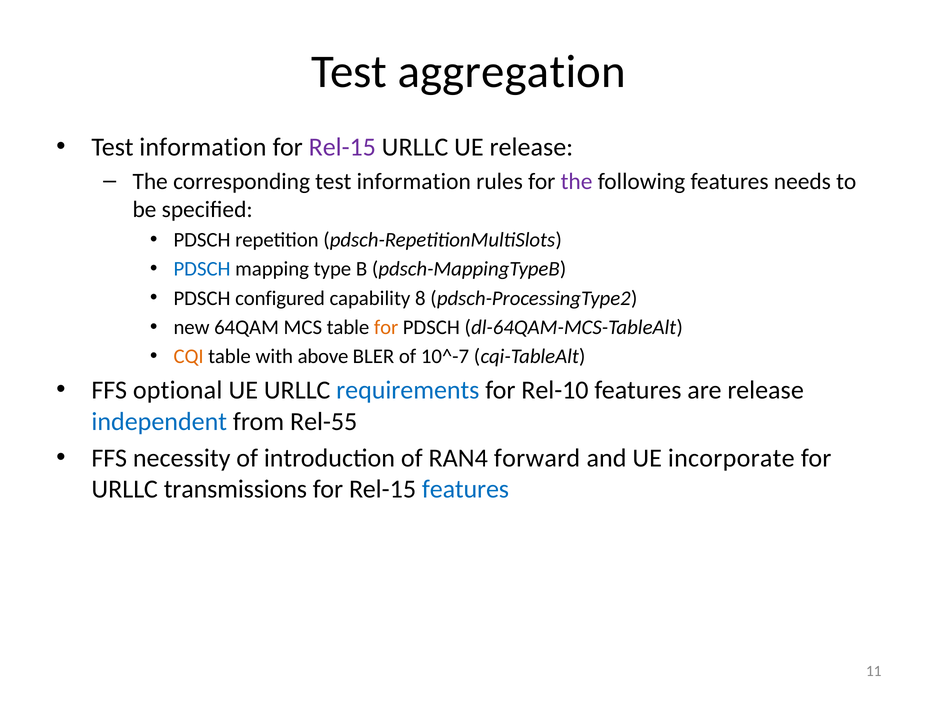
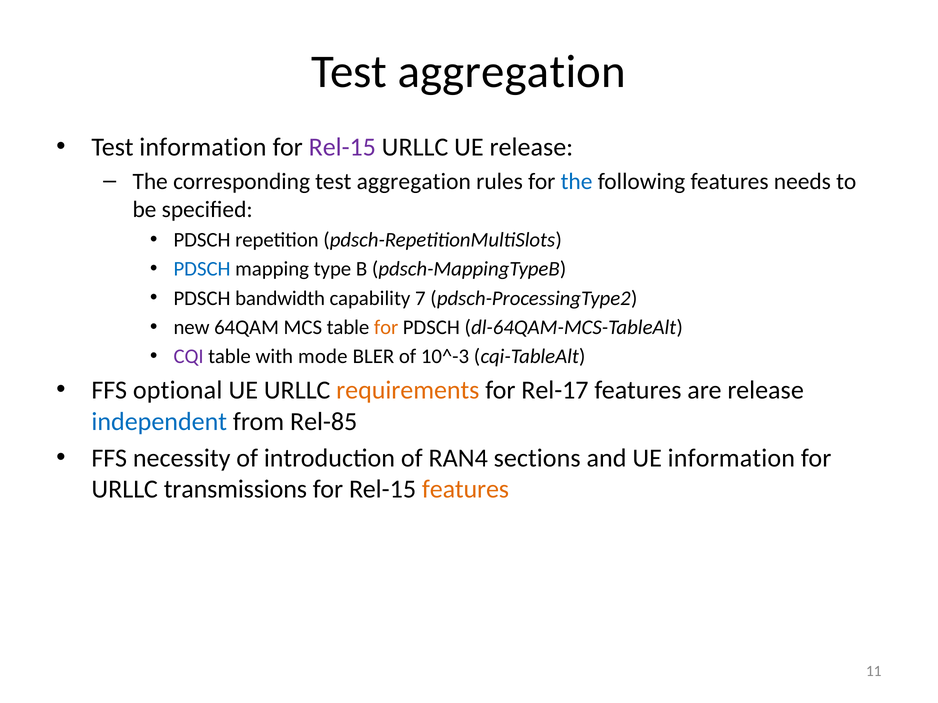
corresponding test information: information -> aggregation
the at (577, 181) colour: purple -> blue
configured: configured -> bandwidth
8: 8 -> 7
CQI colour: orange -> purple
above: above -> mode
10^-7: 10^-7 -> 10^-3
requirements colour: blue -> orange
Rel-10: Rel-10 -> Rel-17
Rel-55: Rel-55 -> Rel-85
forward: forward -> sections
UE incorporate: incorporate -> information
features at (466, 490) colour: blue -> orange
